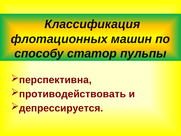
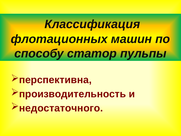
противодействовать: противодействовать -> производительность
депрессируется: депрессируется -> недостаточного
